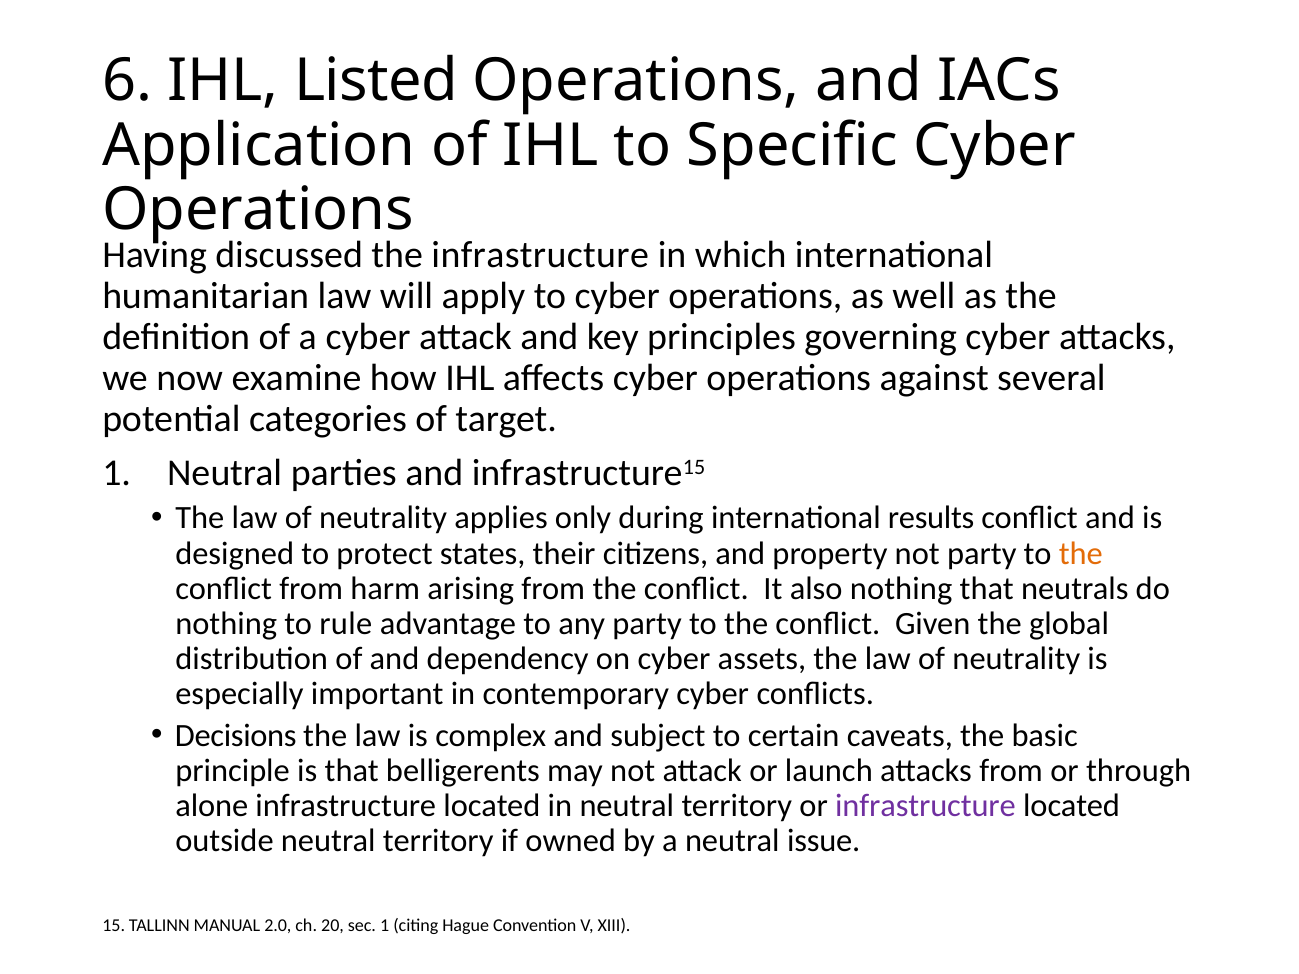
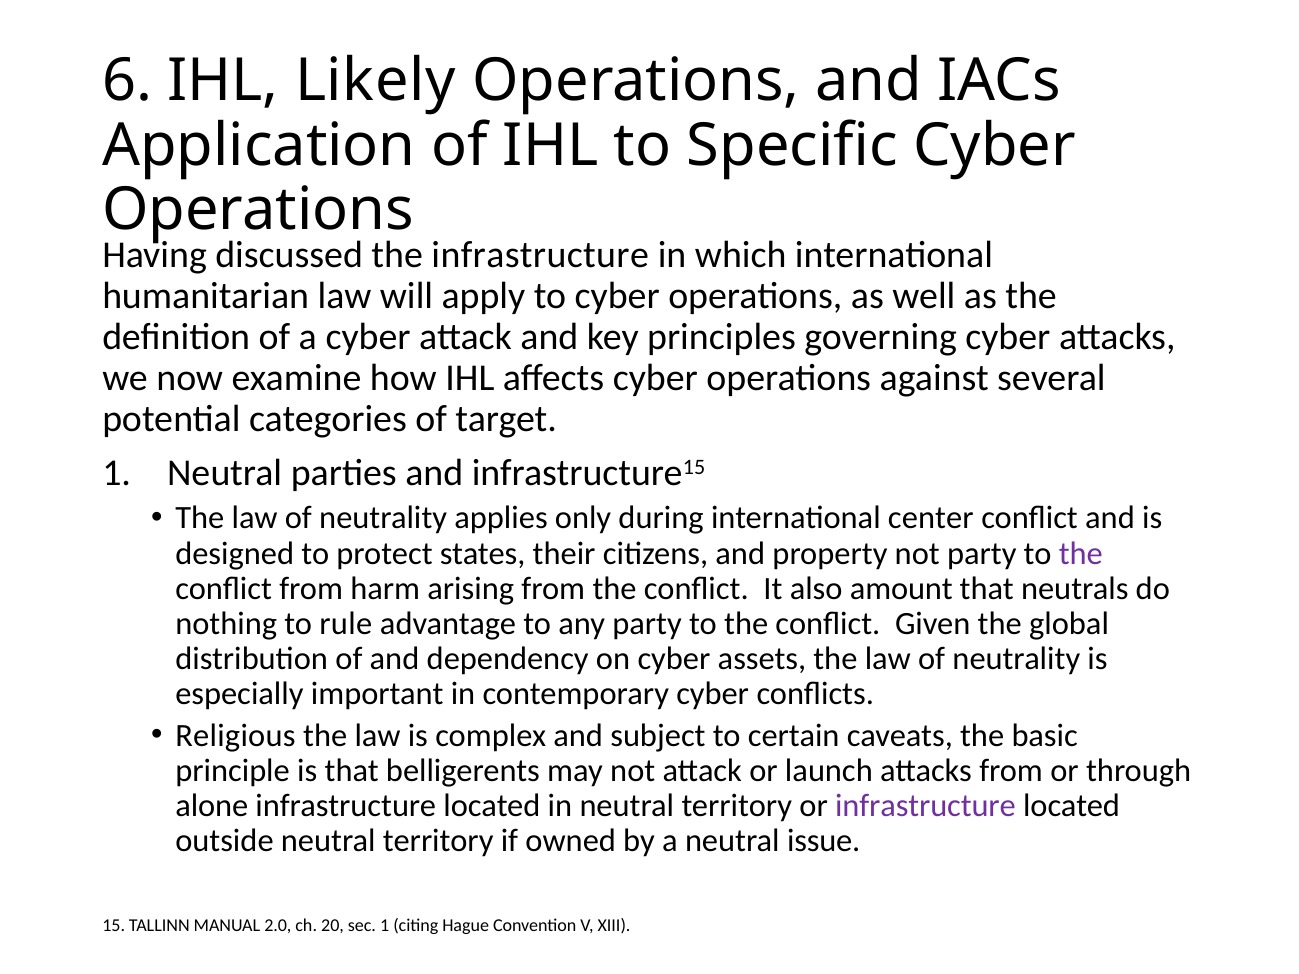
Listed: Listed -> Likely
results: results -> center
the at (1081, 553) colour: orange -> purple
also nothing: nothing -> amount
Decisions: Decisions -> Religious
